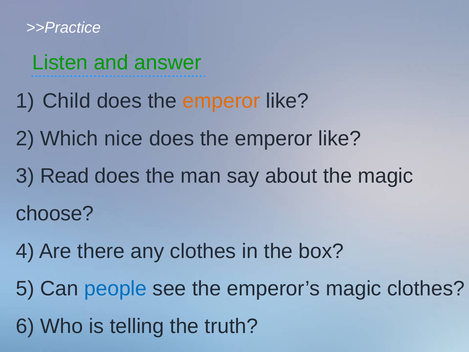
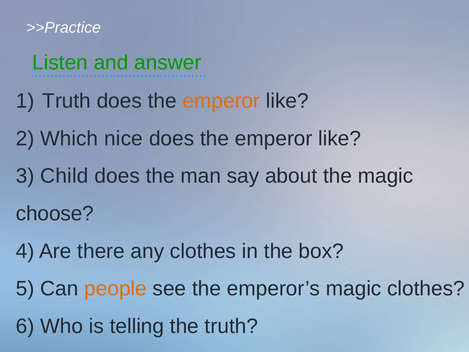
Child at (66, 101): Child -> Truth
Read: Read -> Child
people colour: blue -> orange
